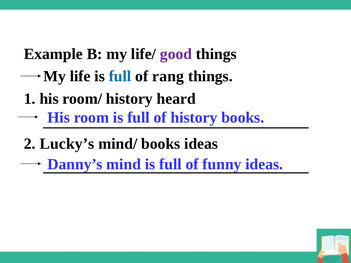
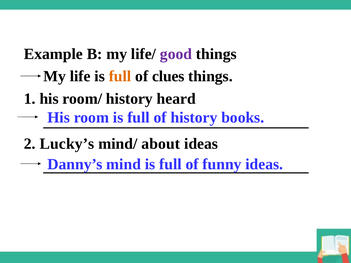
full at (120, 76) colour: blue -> orange
rang: rang -> clues
mind/ books: books -> about
